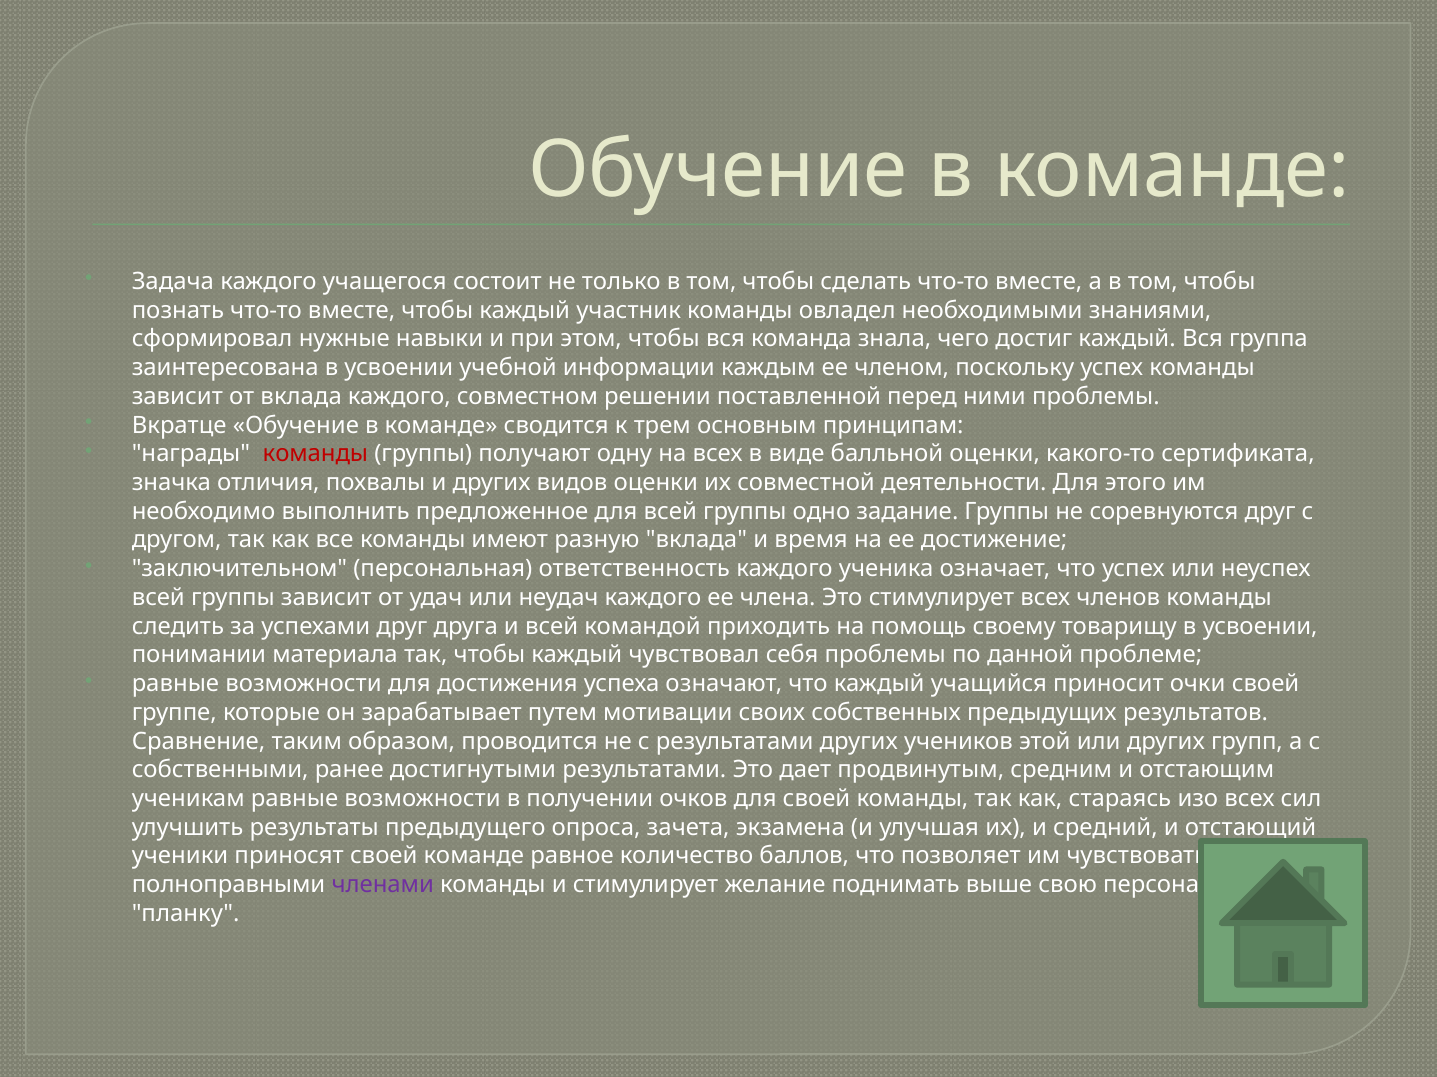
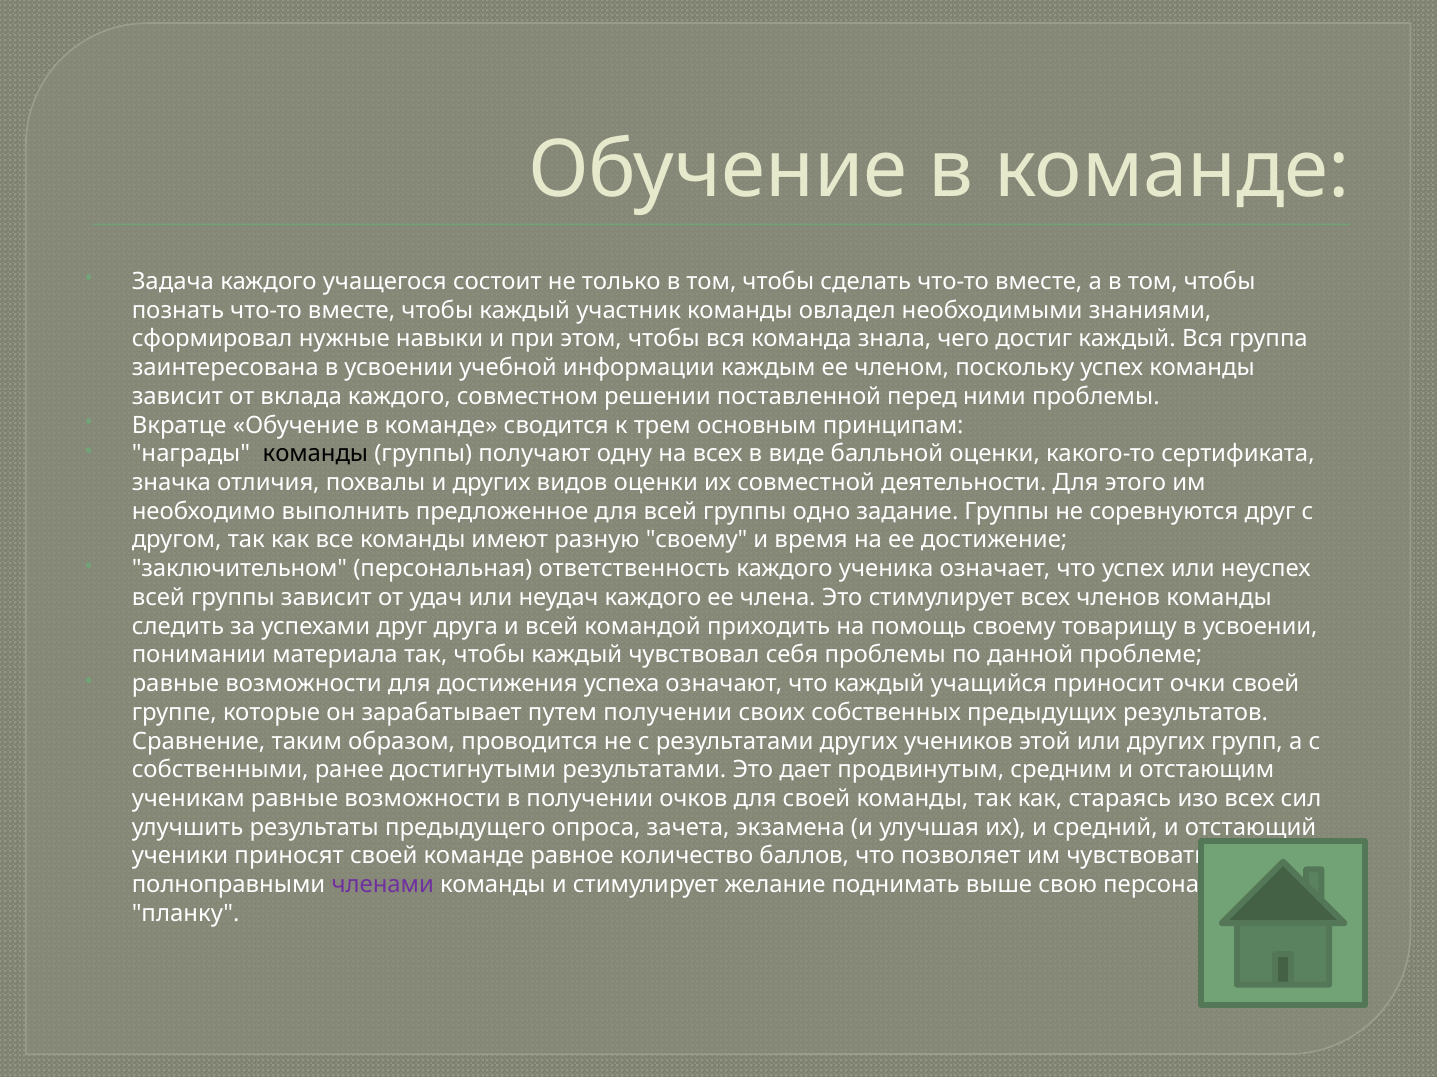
команды at (315, 454) colour: red -> black
разную вклада: вклада -> своему
путем мотивации: мотивации -> получении
